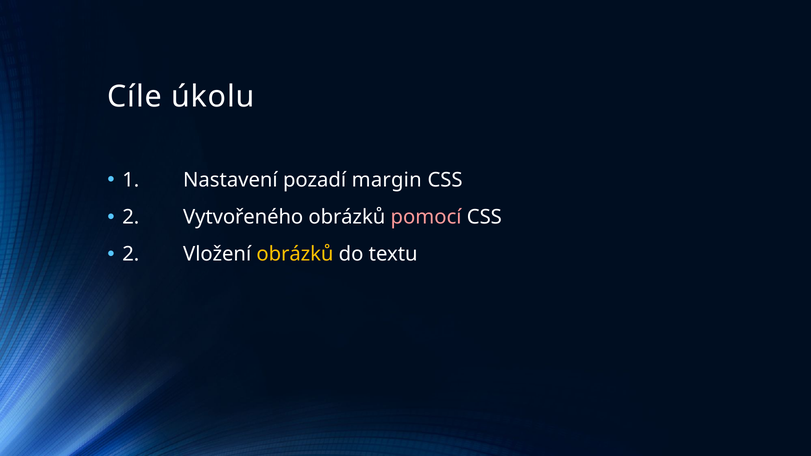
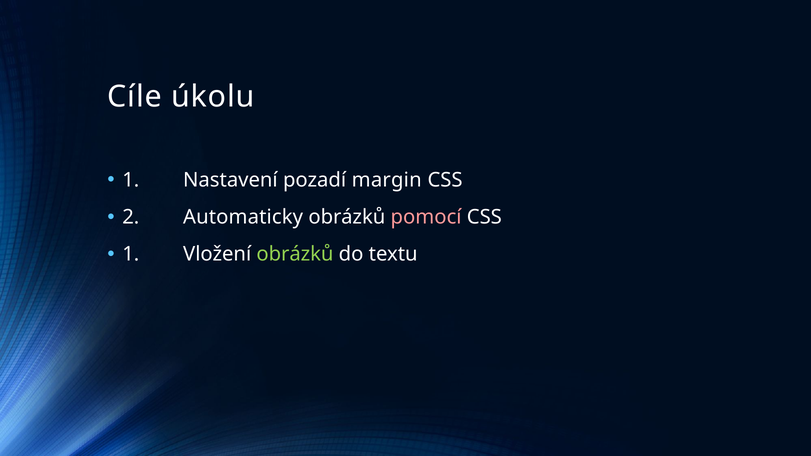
Vytvořeného: Vytvořeného -> Automaticky
2 at (131, 254): 2 -> 1
obrázků at (295, 254) colour: yellow -> light green
